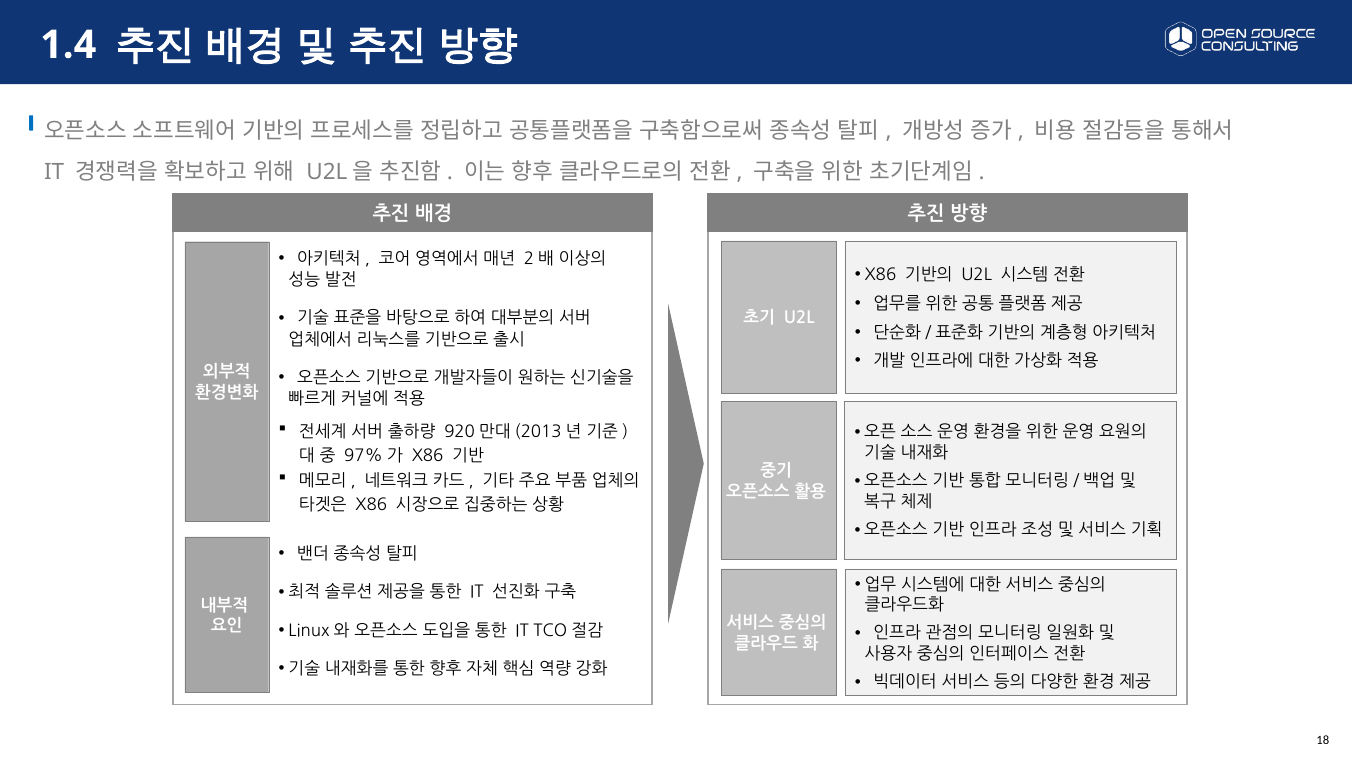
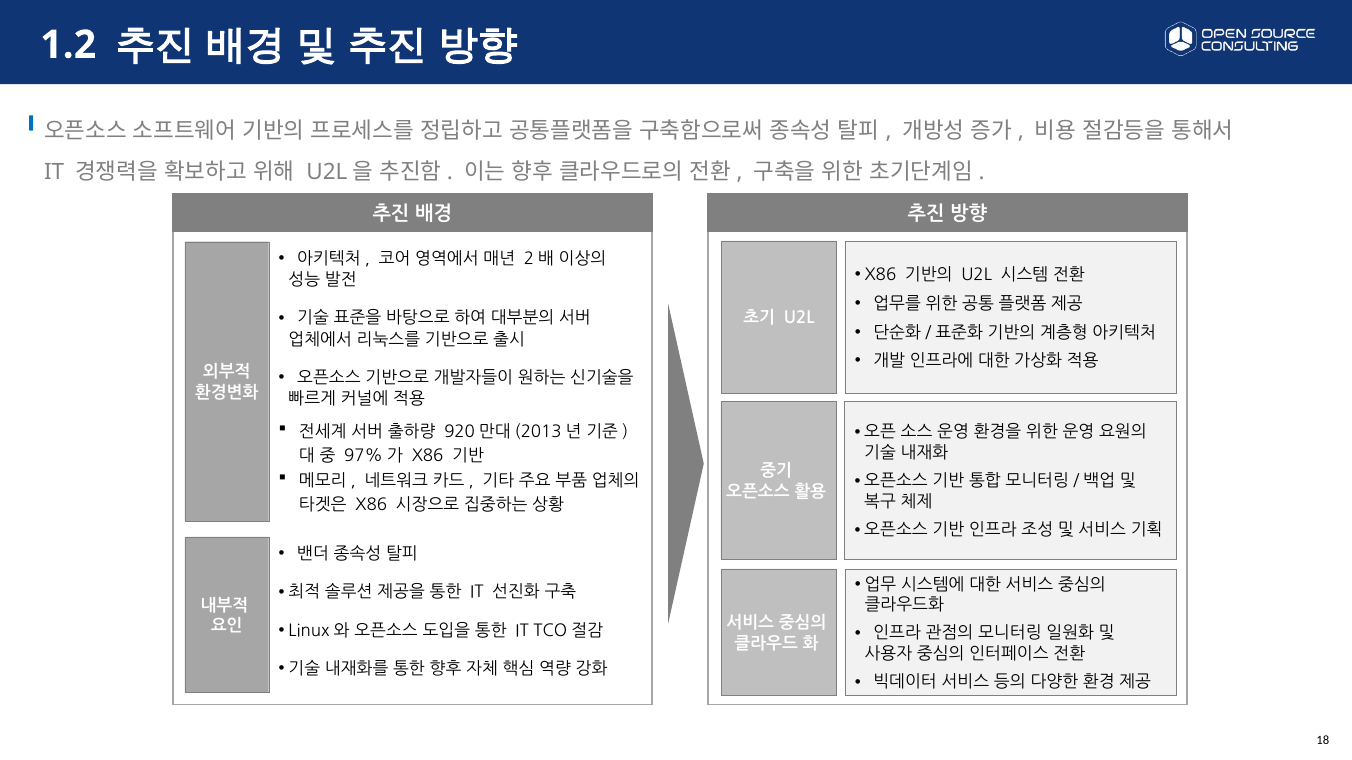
1.4: 1.4 -> 1.2
